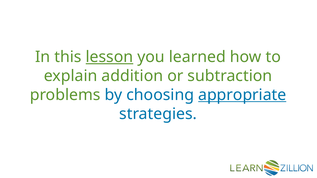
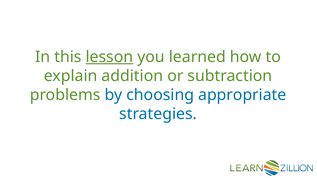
appropriate underline: present -> none
